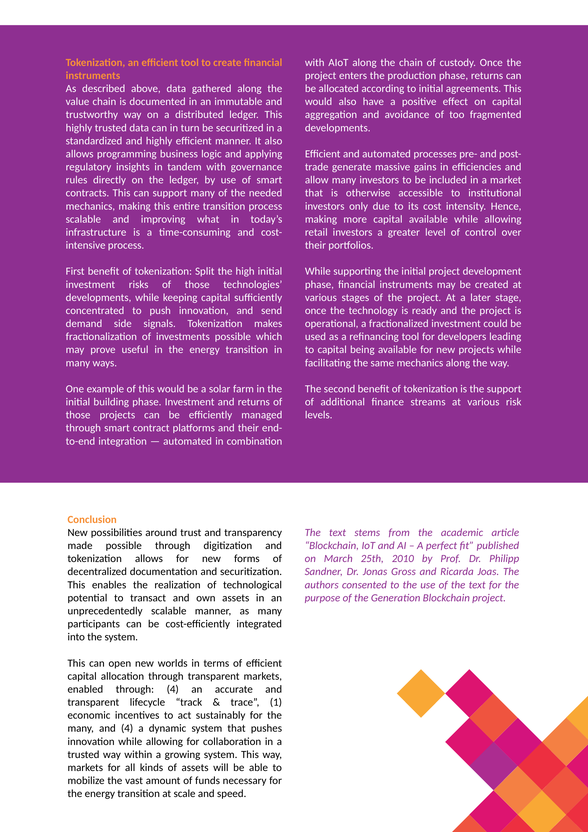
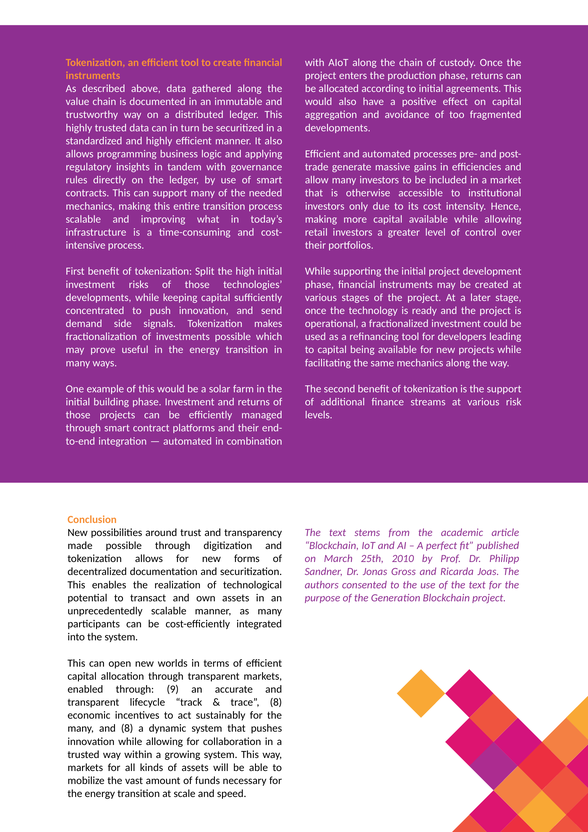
through 4: 4 -> 9
trace 1: 1 -> 8
and 4: 4 -> 8
